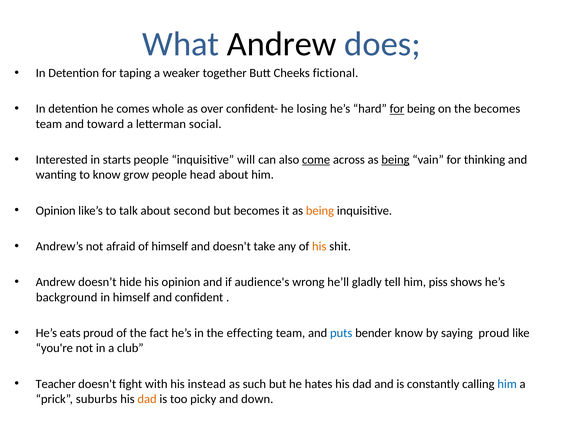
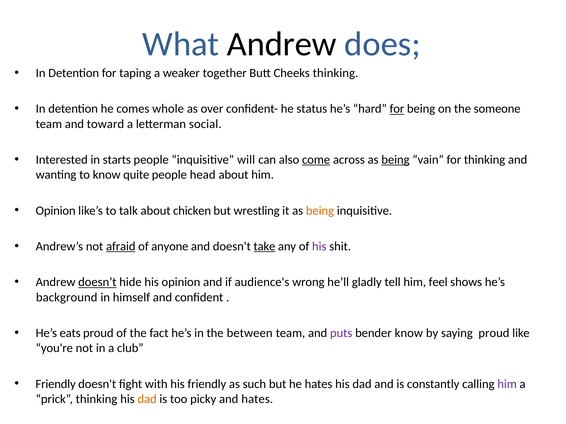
Cheeks fictional: fictional -> thinking
losing: losing -> status
the becomes: becomes -> someone
grow: grow -> quite
second: second -> chicken
but becomes: becomes -> wrestling
afraid underline: none -> present
of himself: himself -> anyone
take underline: none -> present
his at (319, 247) colour: orange -> purple
doesn’t underline: none -> present
piss: piss -> feel
effecting: effecting -> between
puts colour: blue -> purple
Teacher at (56, 384): Teacher -> Friendly
his instead: instead -> friendly
him at (507, 384) colour: blue -> purple
prick suburbs: suburbs -> thinking
and down: down -> hates
